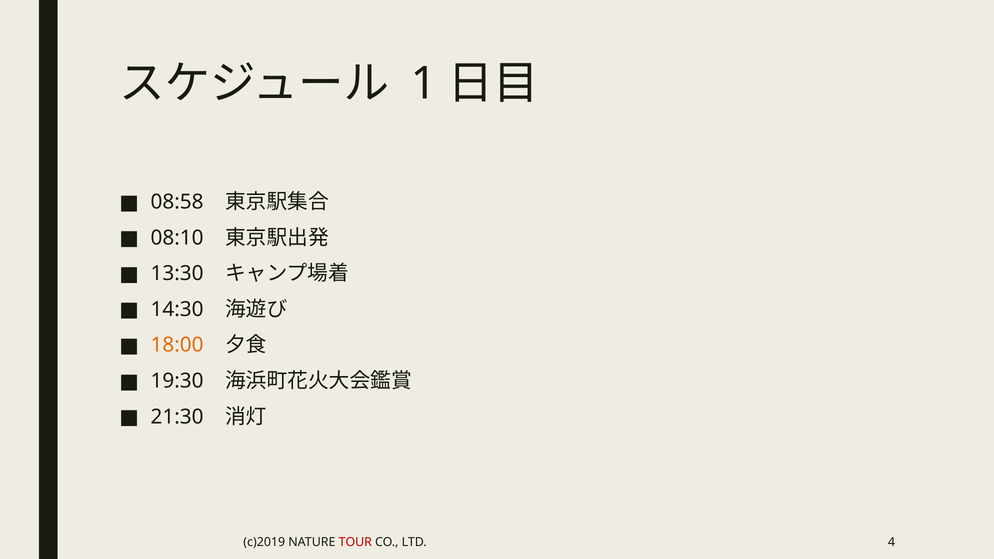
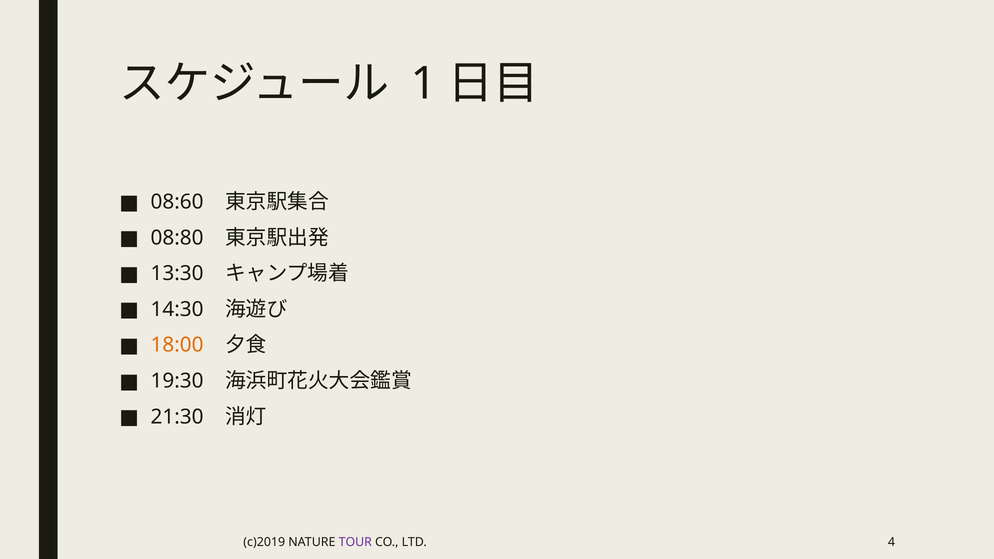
08:58: 08:58 -> 08:60
08:10: 08:10 -> 08:80
TOUR colour: red -> purple
